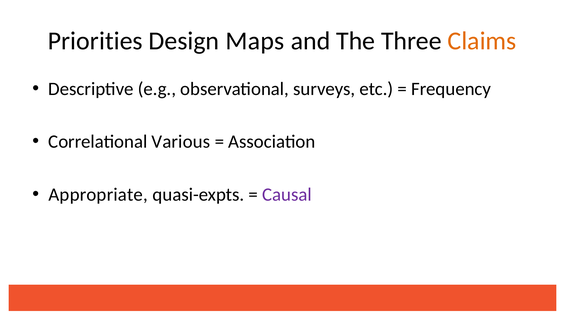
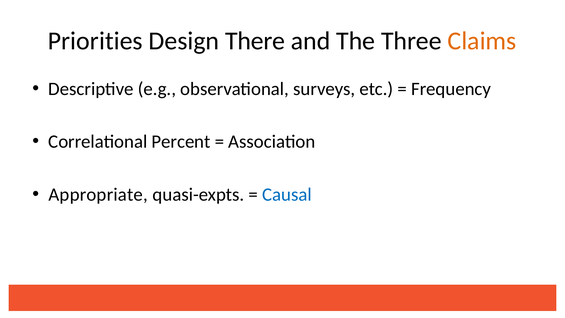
Maps: Maps -> There
Various: Various -> Percent
Causal colour: purple -> blue
